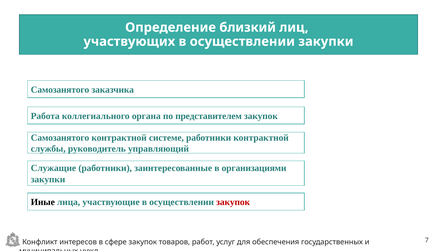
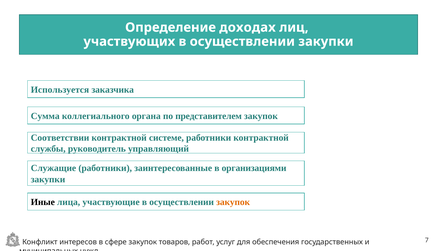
близкий: близкий -> доходах
Самозанятого at (60, 90): Самозанятого -> Используется
Работа: Работа -> Сумма
Самозанятого at (60, 138): Самозанятого -> Соответствии
закупок at (233, 203) colour: red -> orange
